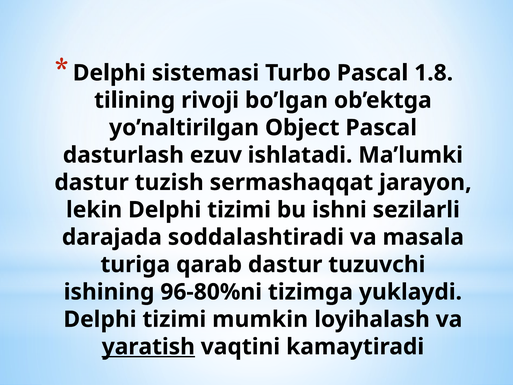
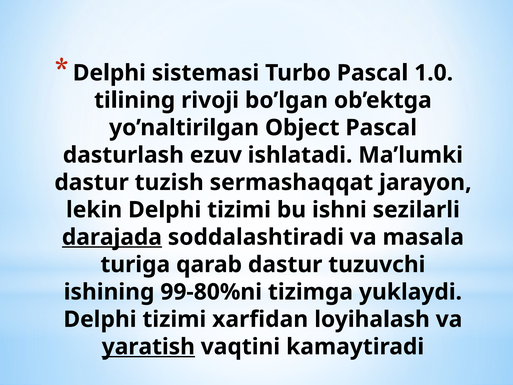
1.8: 1.8 -> 1.0
darajada underline: none -> present
96-80%ni: 96-80%ni -> 99-80%ni
mumkin: mumkin -> xarfidan
